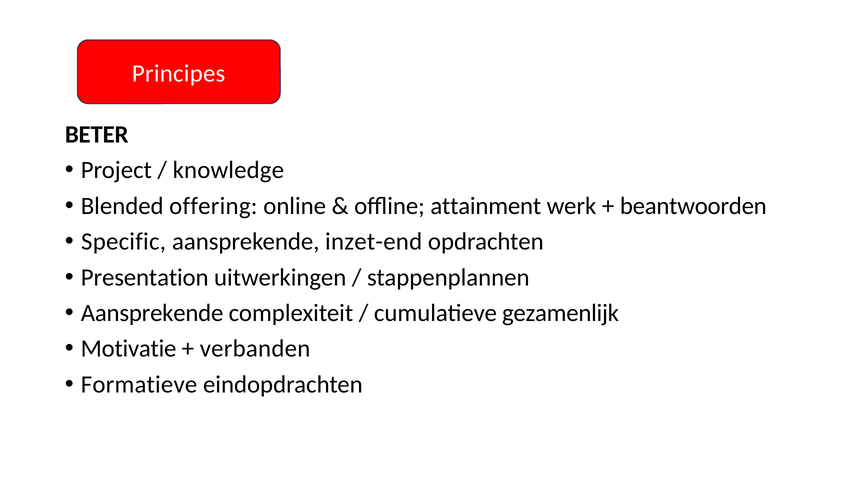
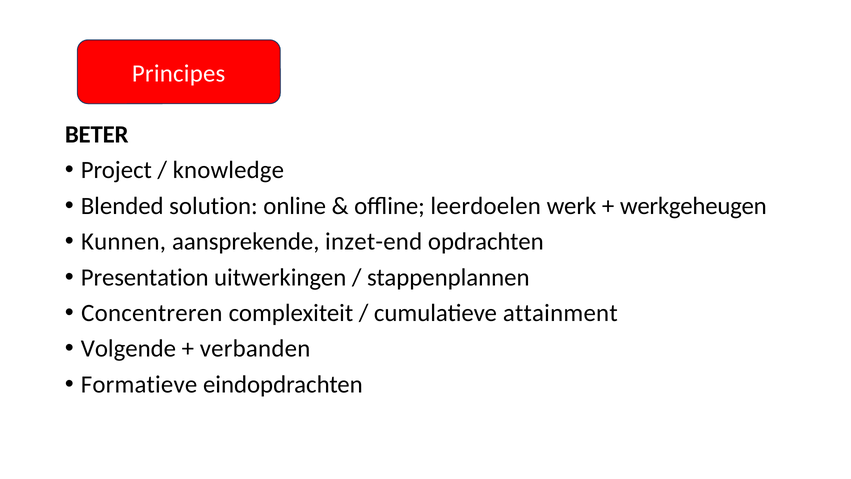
offering: offering -> solution
attainment: attainment -> leerdoelen
beantwoorden: beantwoorden -> werkgeheugen
Specific: Specific -> Kunnen
Aansprekende at (152, 313): Aansprekende -> Concentreren
gezamenlijk: gezamenlijk -> attainment
Motivatie: Motivatie -> Volgende
